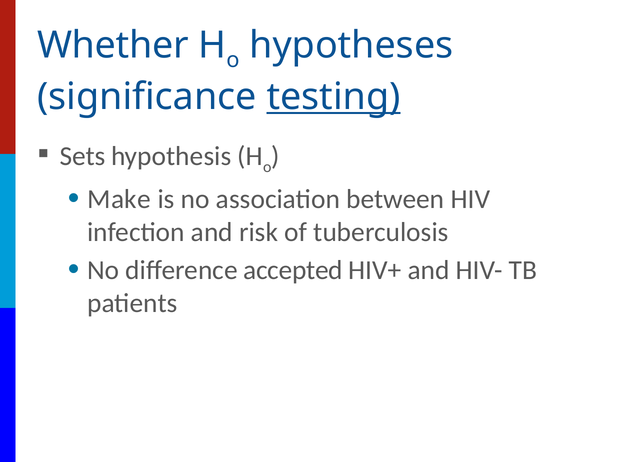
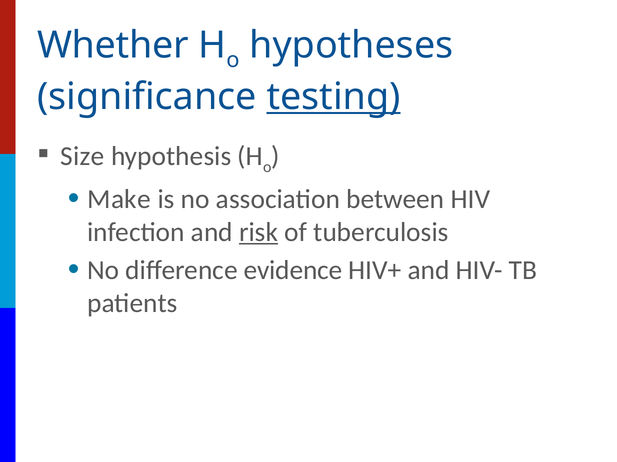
Sets: Sets -> Size
risk underline: none -> present
accepted: accepted -> evidence
